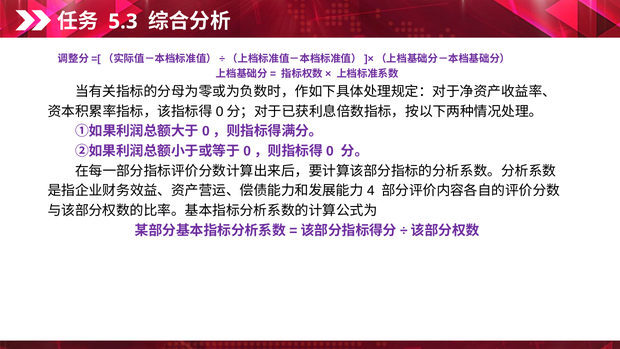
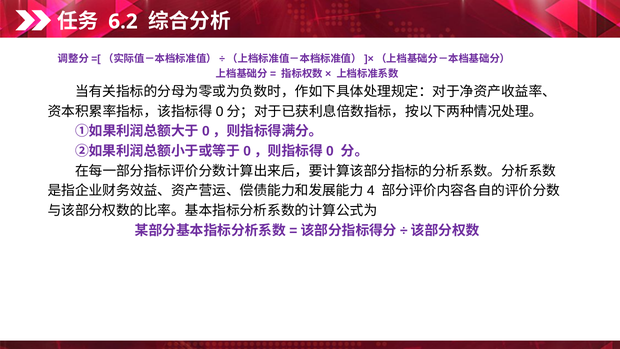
5.3: 5.3 -> 6.2
